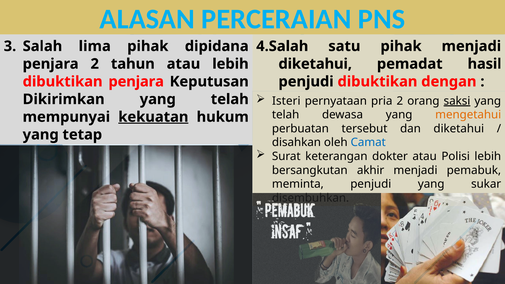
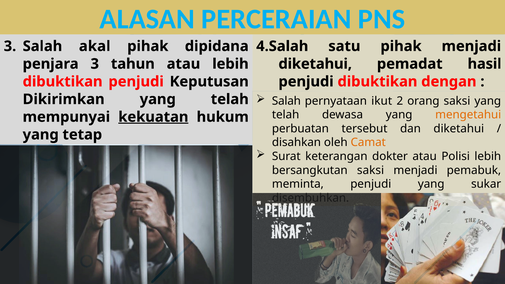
lima: lima -> akal
penjara 2: 2 -> 3
dibuktikan penjara: penjara -> penjudi
Isteri at (286, 101): Isteri -> Salah
pria: pria -> ikut
saksi at (457, 101) underline: present -> none
Camat colour: blue -> orange
bersangkutan akhir: akhir -> saksi
